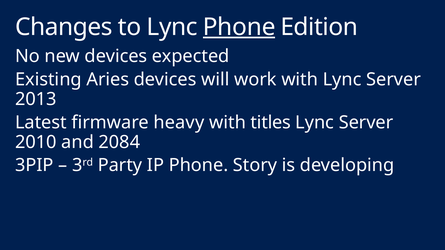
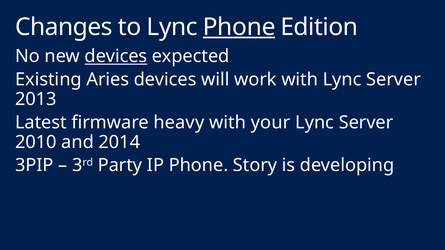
devices at (116, 56) underline: none -> present
titles: titles -> your
2084: 2084 -> 2014
